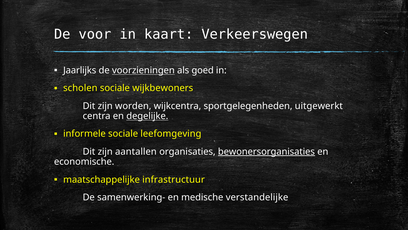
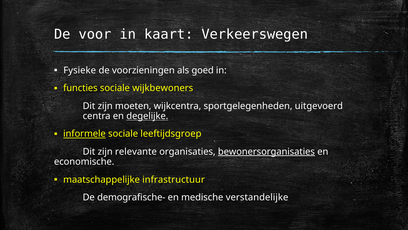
Jaarlijks: Jaarlijks -> Fysieke
voorzieningen underline: present -> none
scholen: scholen -> functies
worden: worden -> moeten
uitgewerkt: uitgewerkt -> uitgevoerd
informele underline: none -> present
leefomgeving: leefomgeving -> leeftijdsgroep
aantallen: aantallen -> relevante
samenwerking-: samenwerking- -> demografische-
